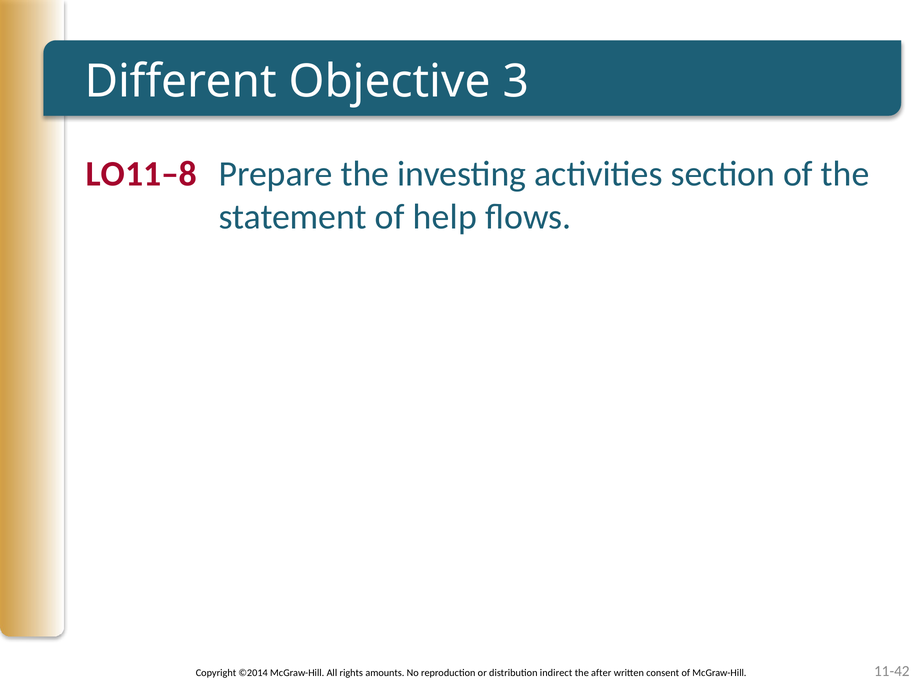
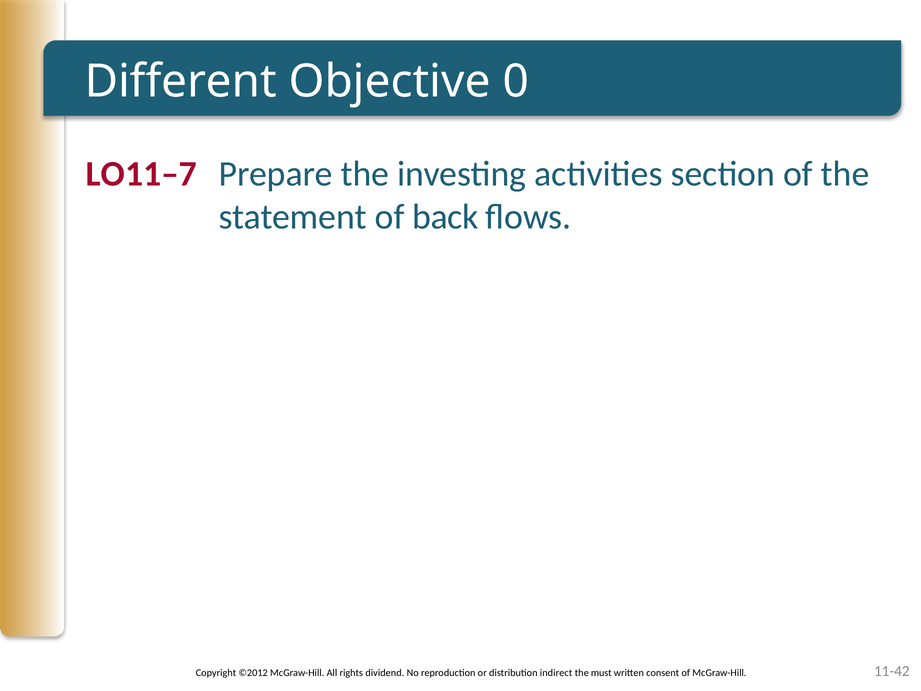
3: 3 -> 0
LO11–8: LO11–8 -> LO11–7
help: help -> back
©2014: ©2014 -> ©2012
amounts: amounts -> dividend
after: after -> must
